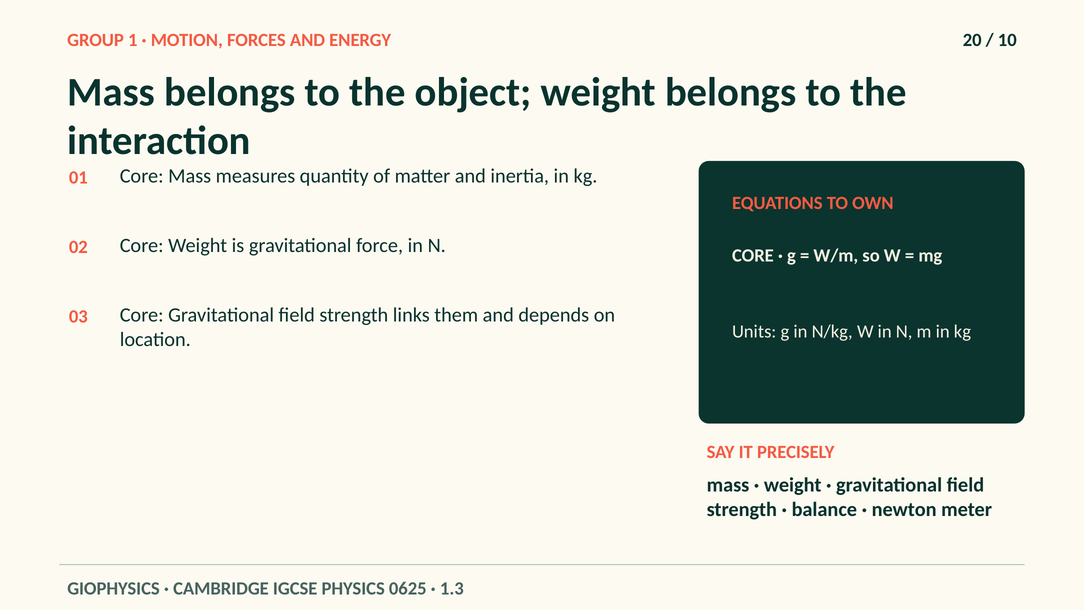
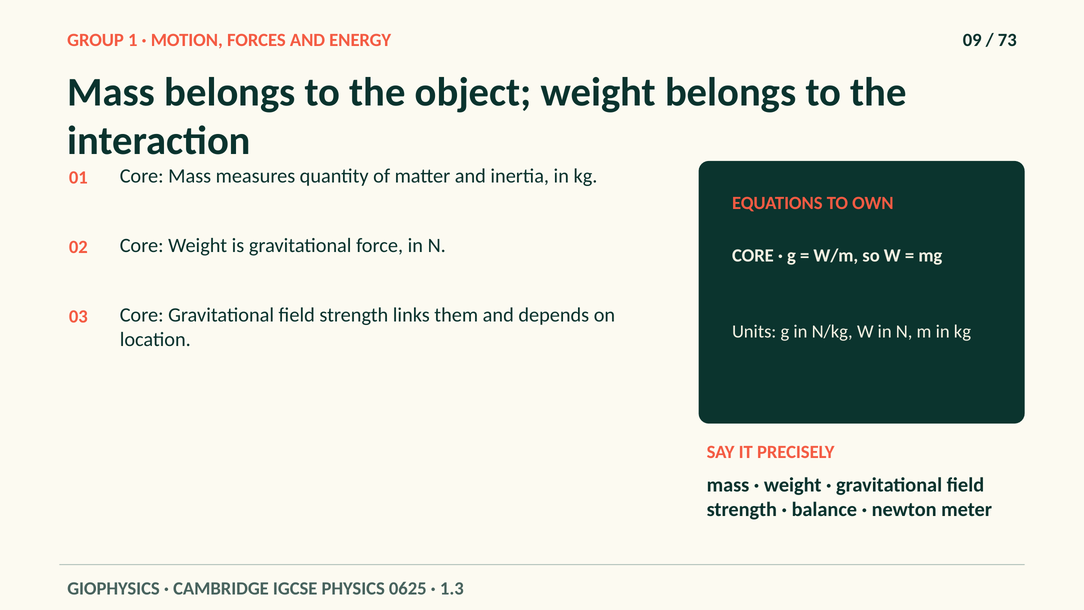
20: 20 -> 09
10: 10 -> 73
